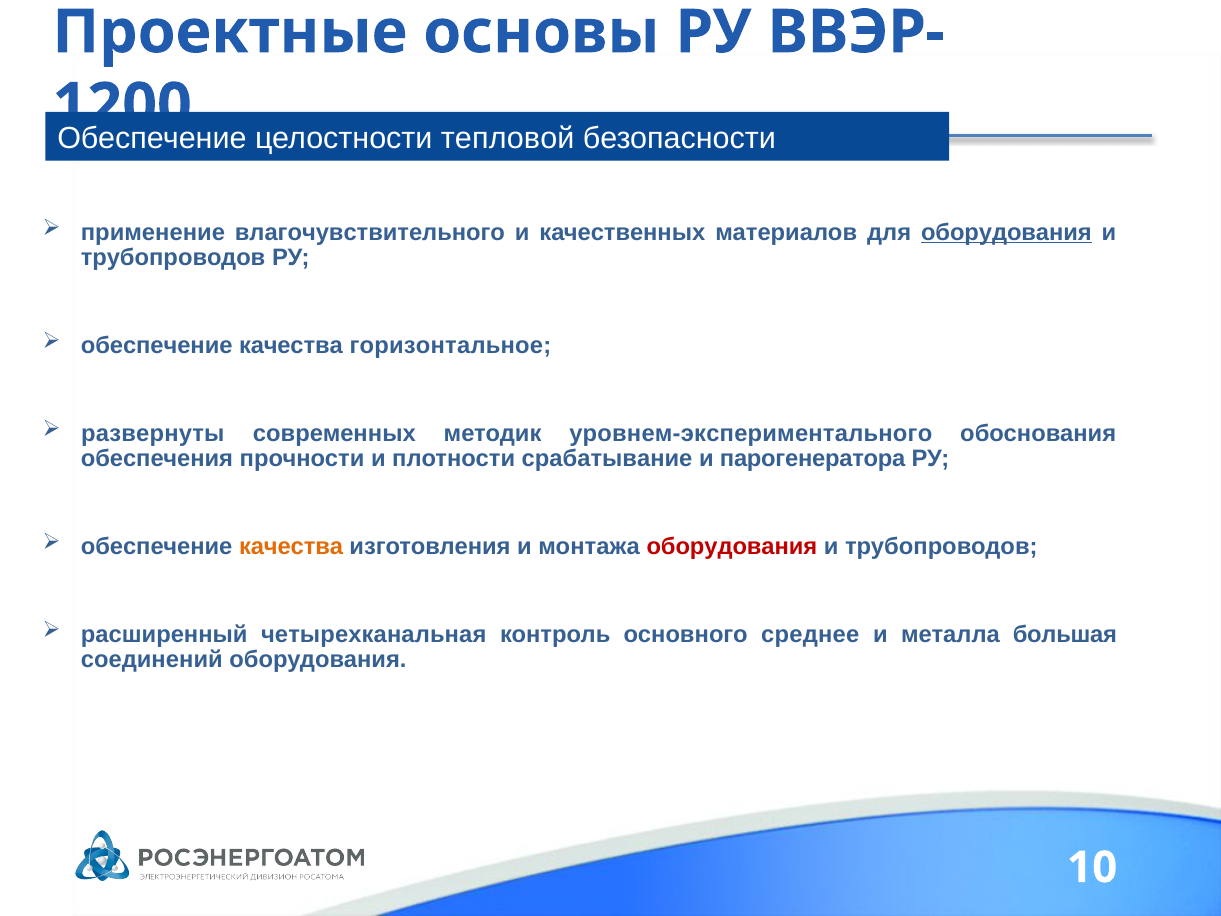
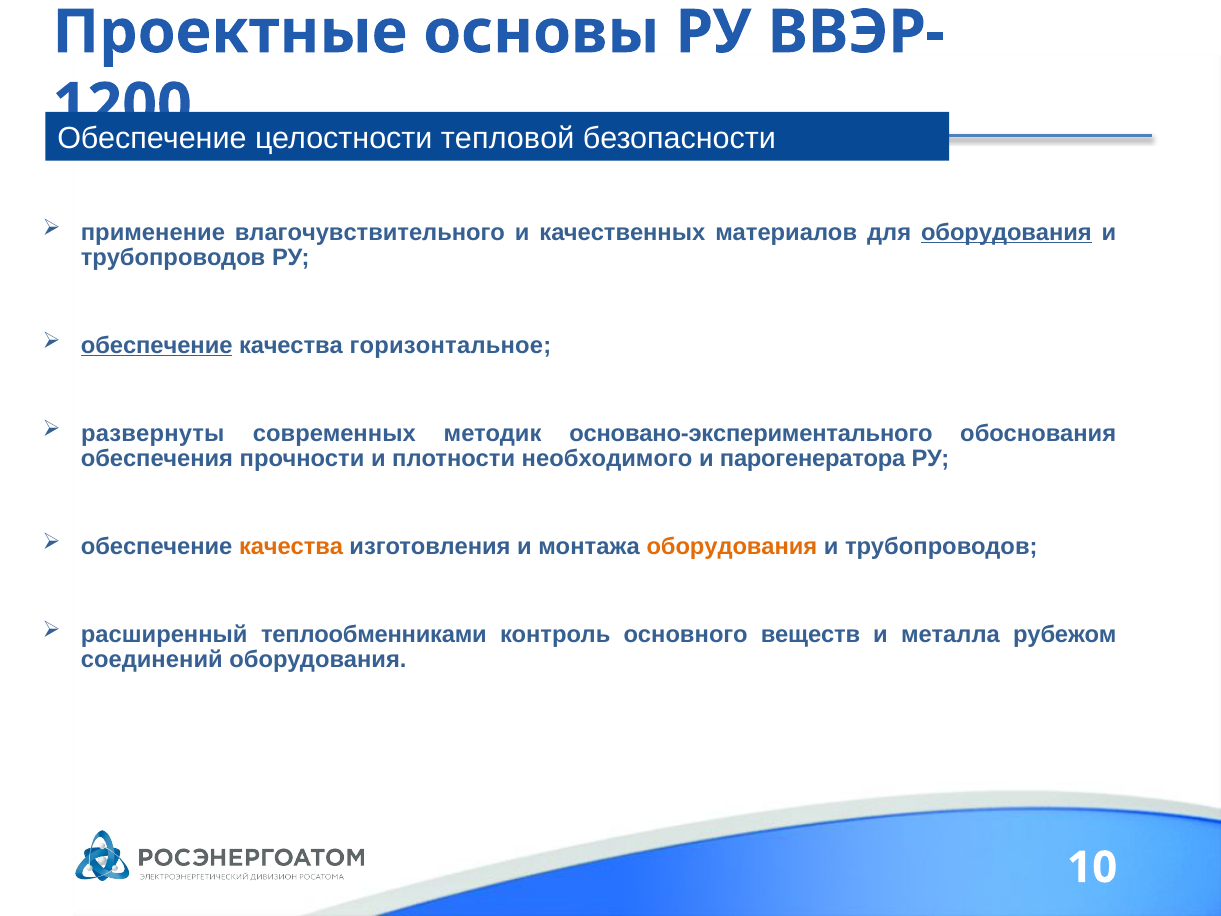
обеспечение at (157, 345) underline: none -> present
уровнем-экспериментального: уровнем-экспериментального -> основано-экспериментального
срабатывание: срабатывание -> необходимого
оборудования at (732, 546) colour: red -> orange
четырехканальная: четырехканальная -> теплообменниками
среднее: среднее -> веществ
большая: большая -> рубежом
